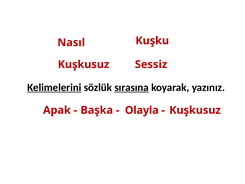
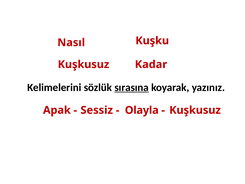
Sessiz: Sessiz -> Kadar
Kelimelerini underline: present -> none
Başka: Başka -> Sessiz
